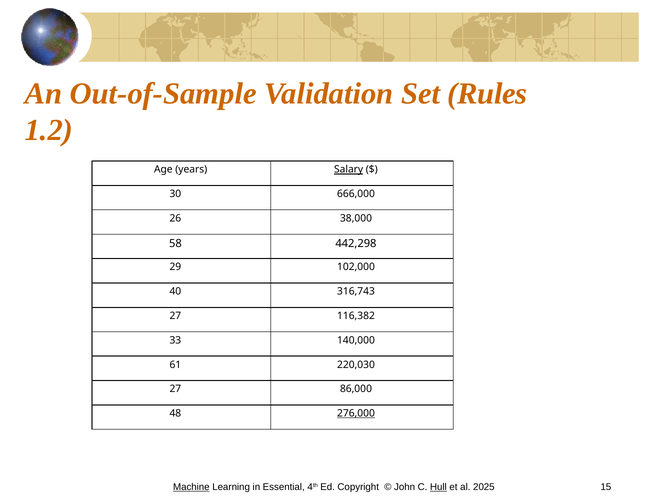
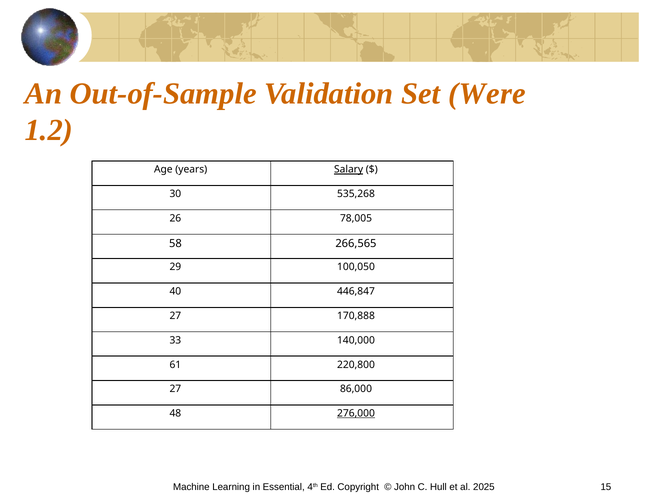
Rules: Rules -> Were
666,000: 666,000 -> 535,268
38,000: 38,000 -> 78,005
442,298: 442,298 -> 266,565
102,000: 102,000 -> 100,050
316,743: 316,743 -> 446,847
116,382: 116,382 -> 170,888
220,030: 220,030 -> 220,800
Machine underline: present -> none
Hull underline: present -> none
